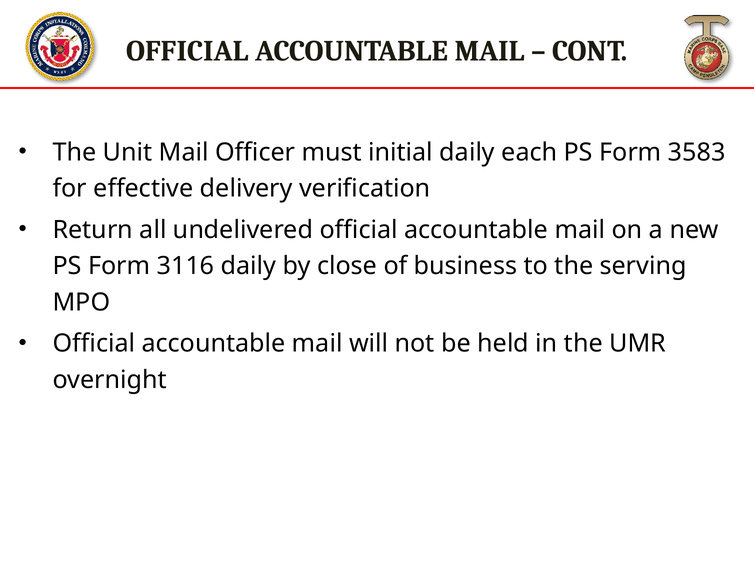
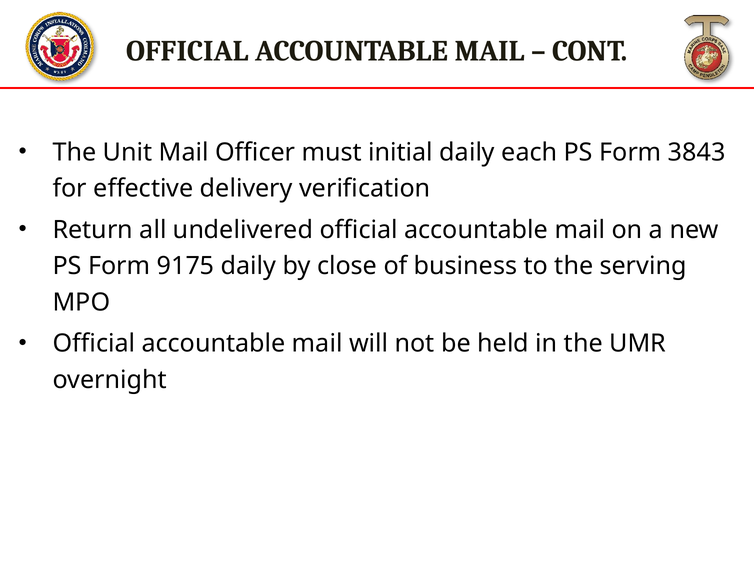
3583: 3583 -> 3843
3116: 3116 -> 9175
